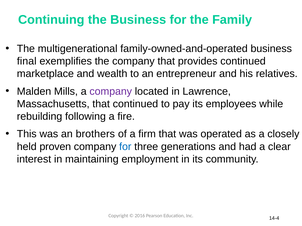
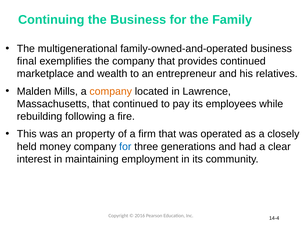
company at (111, 92) colour: purple -> orange
brothers: brothers -> property
proven: proven -> money
